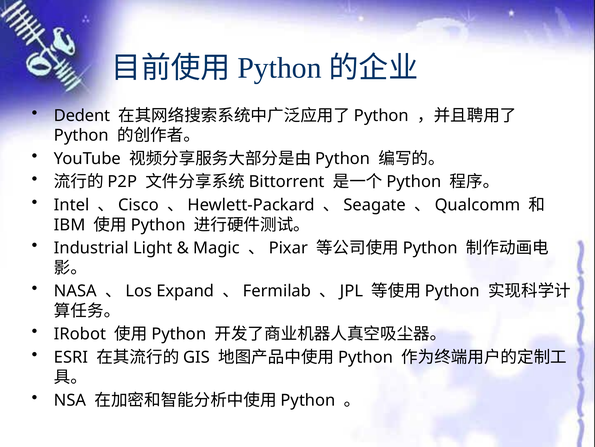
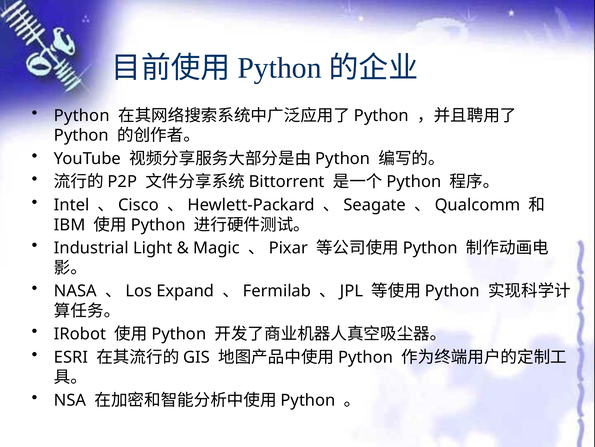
Dedent at (82, 115): Dedent -> Python
